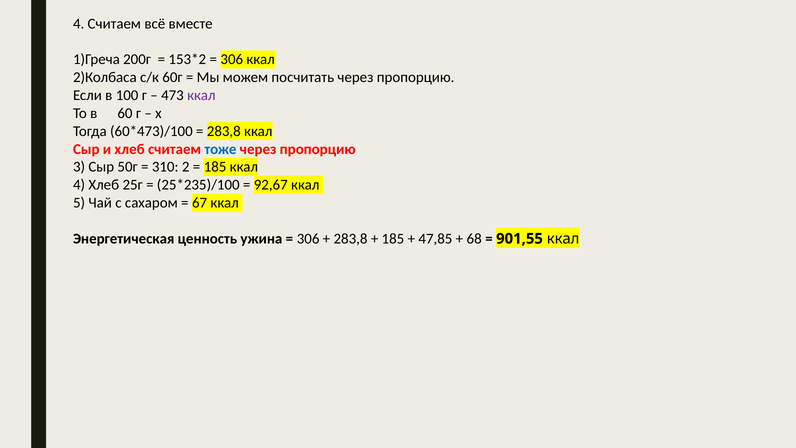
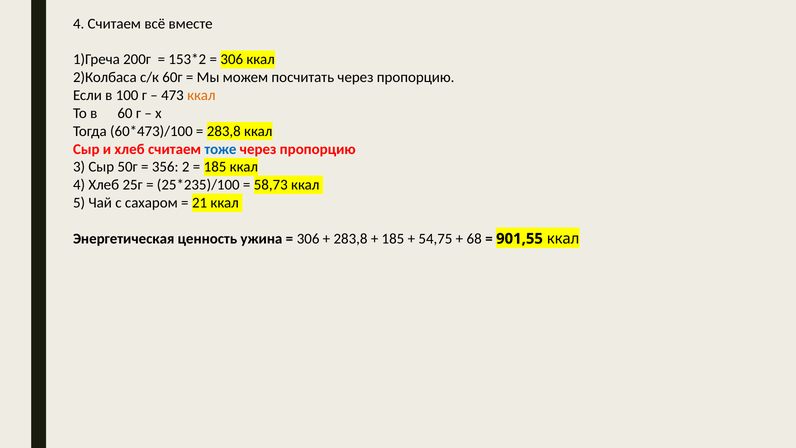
ккал at (201, 95) colour: purple -> orange
310: 310 -> 356
92,67: 92,67 -> 58,73
67: 67 -> 21
47,85: 47,85 -> 54,75
